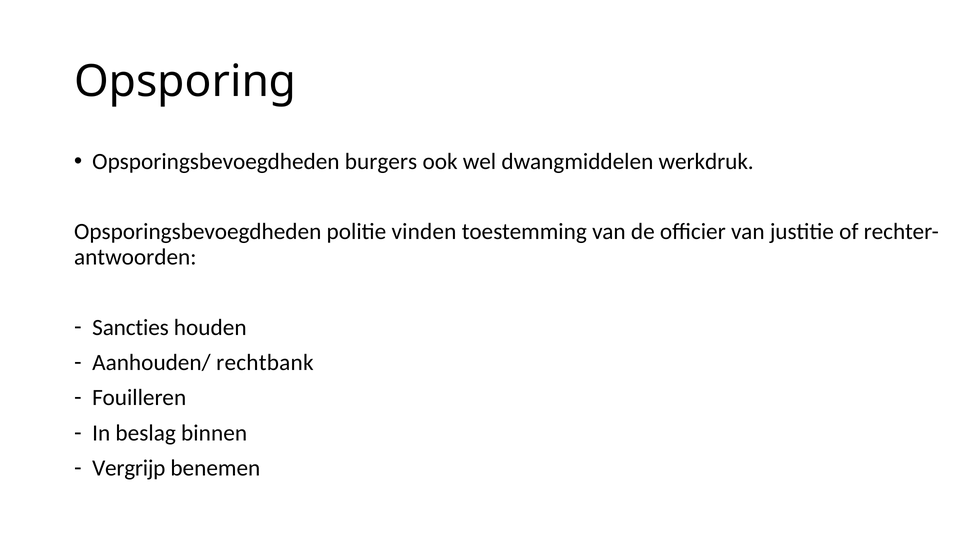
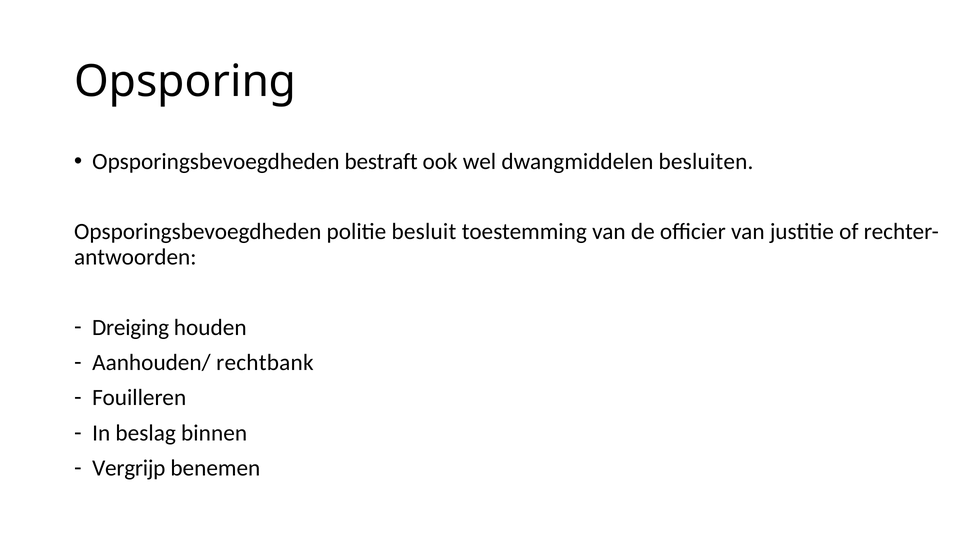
burgers: burgers -> bestraft
werkdruk: werkdruk -> besluiten
vinden: vinden -> besluit
Sancties: Sancties -> Dreiging
